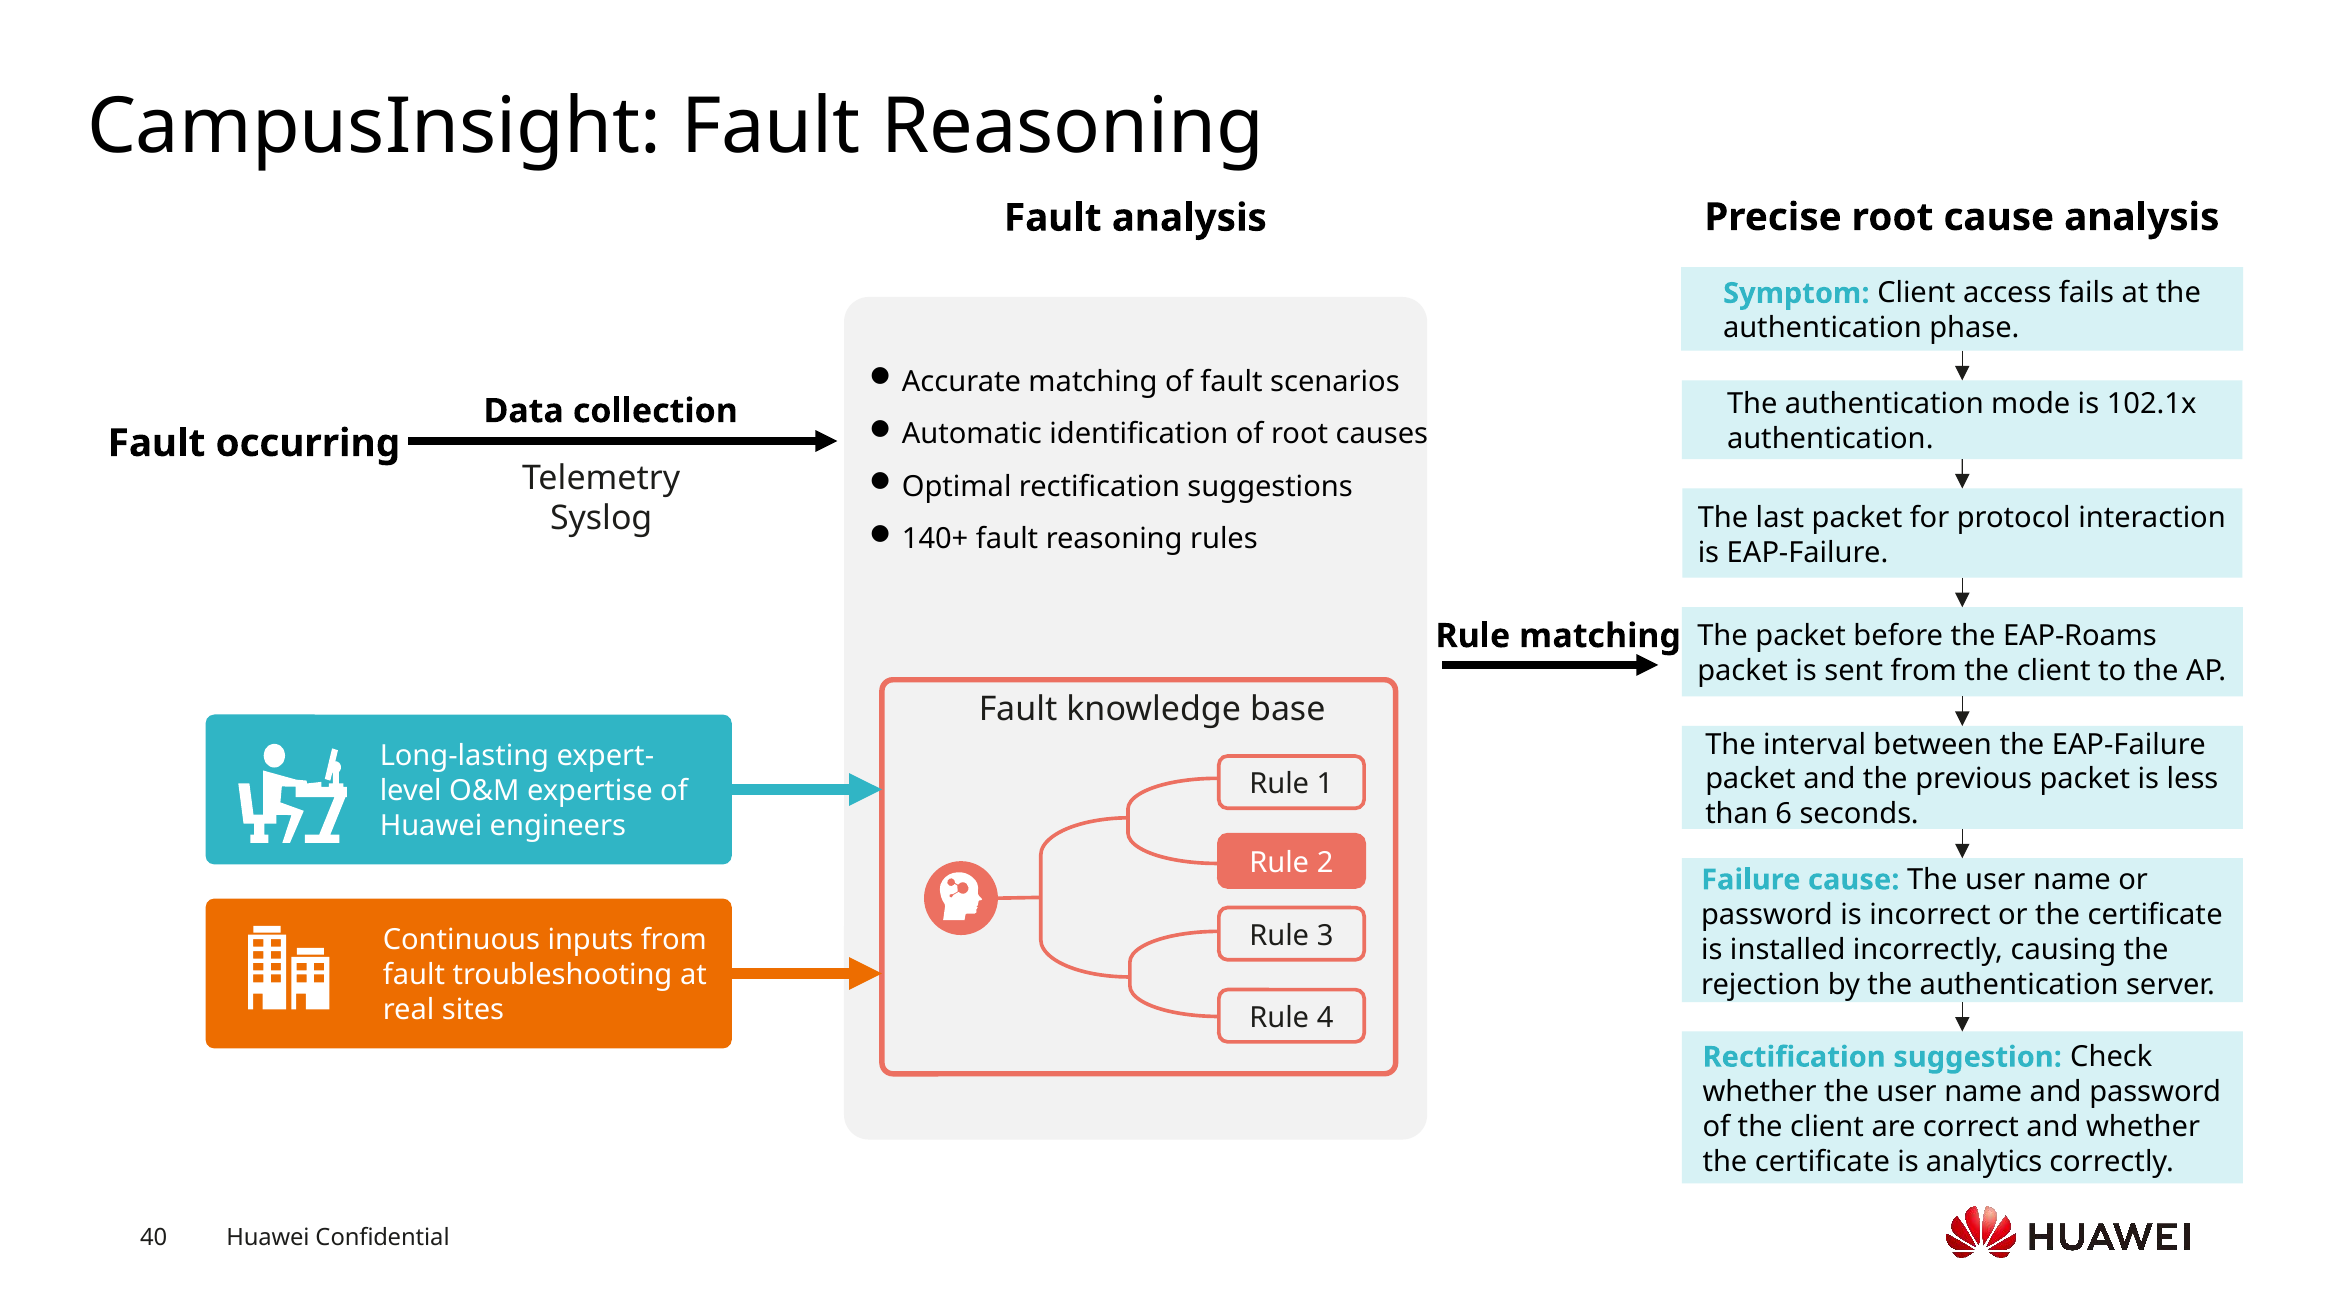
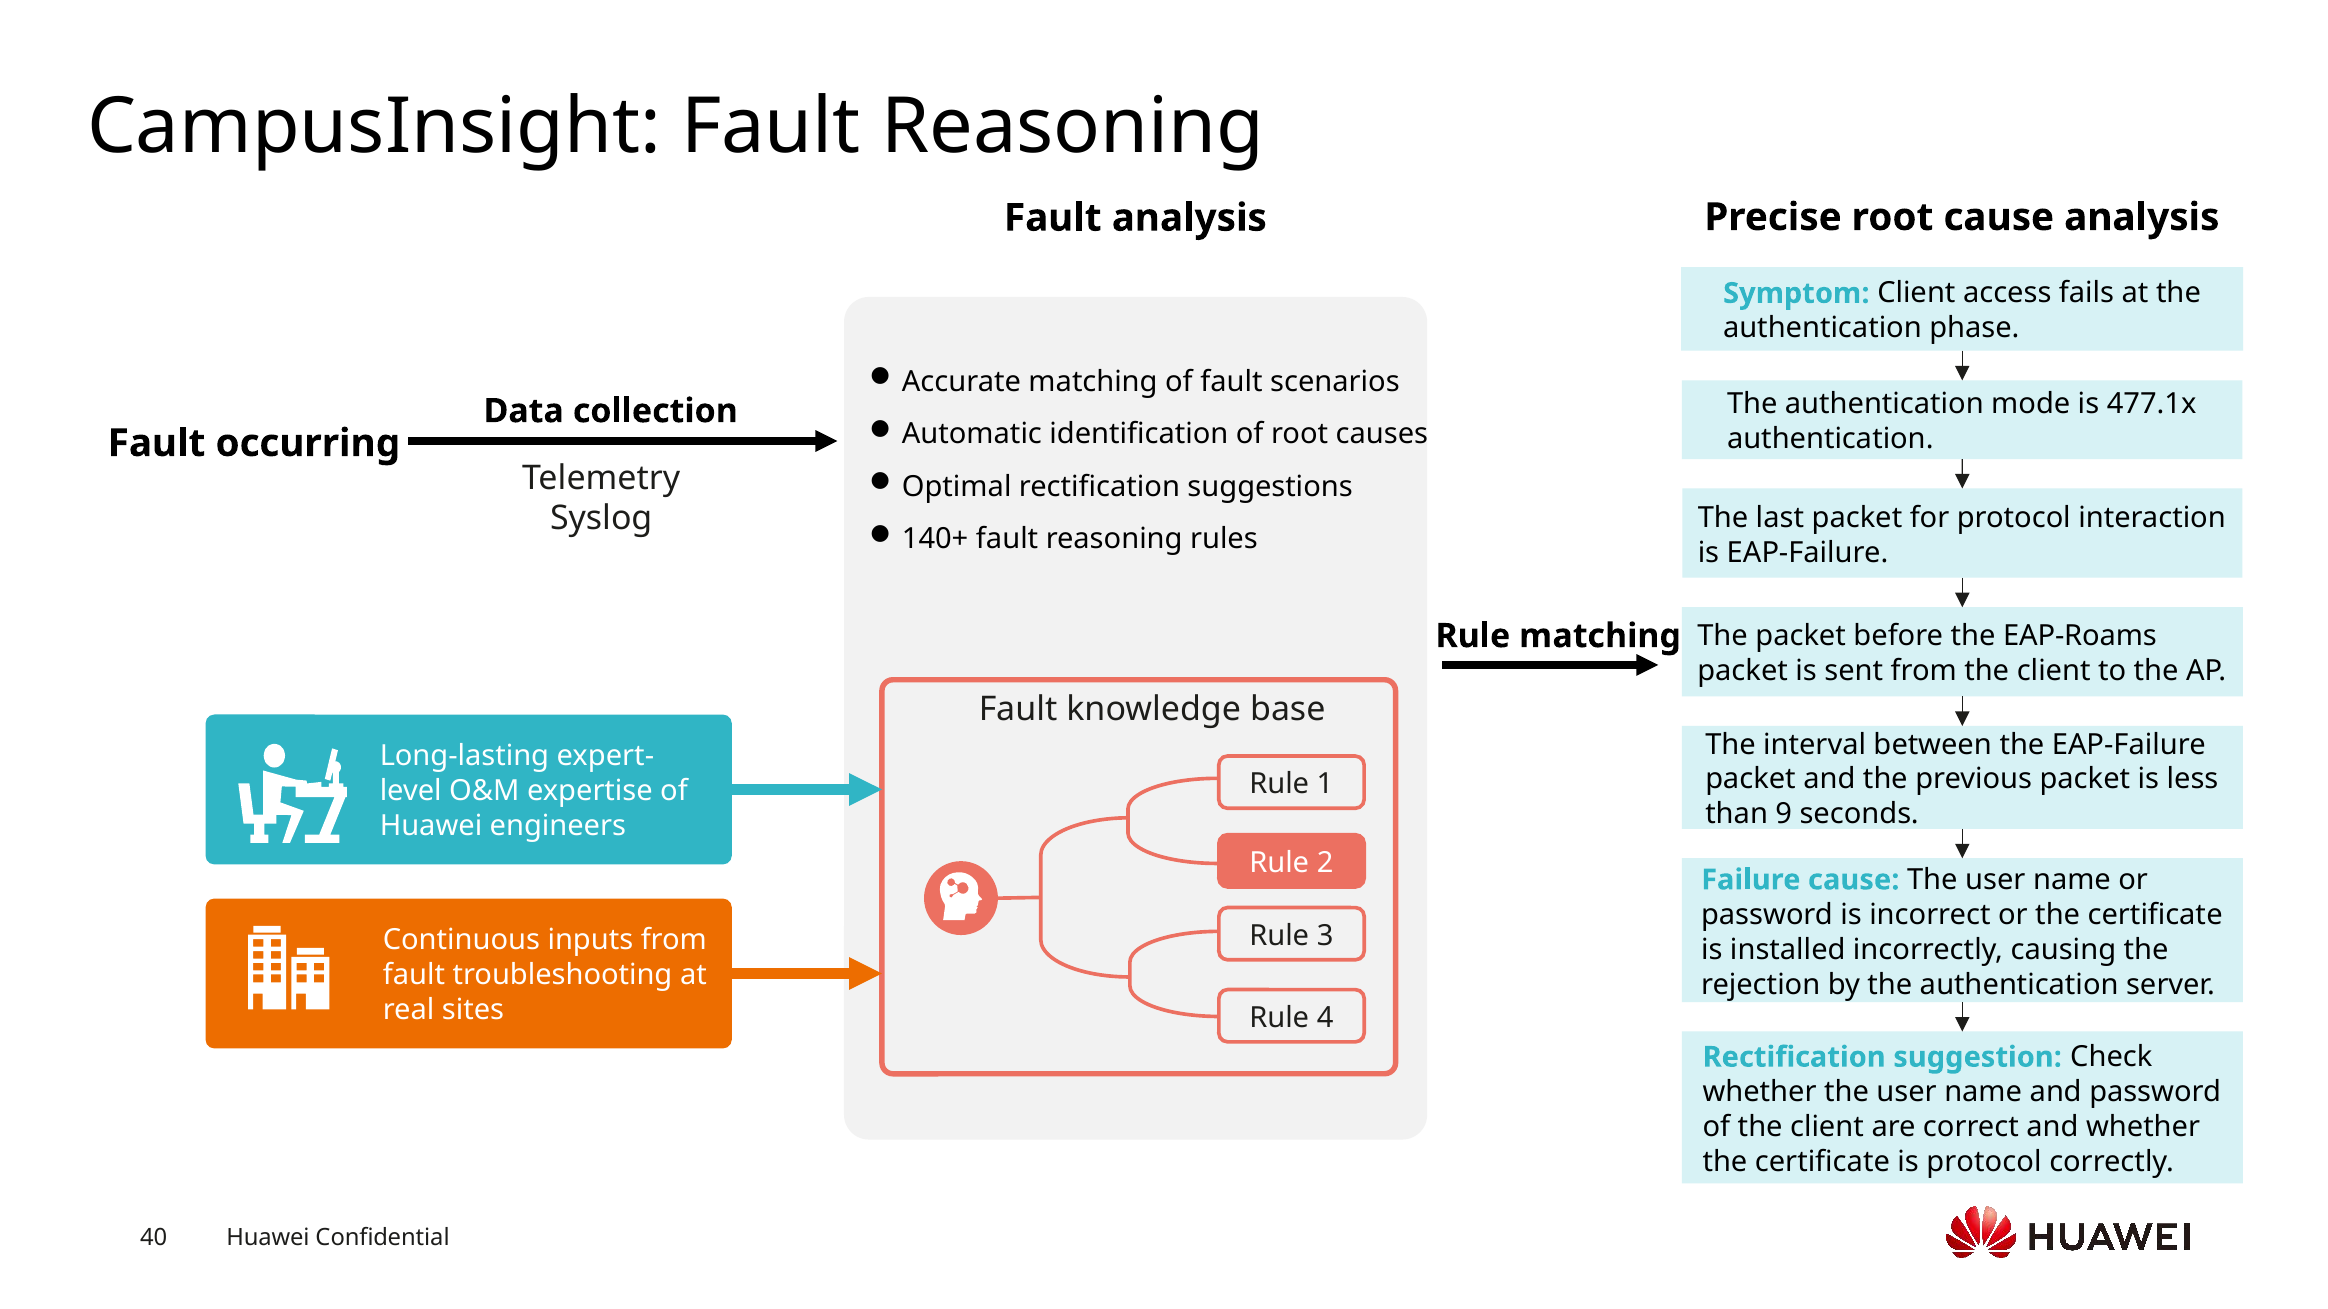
102.1x: 102.1x -> 477.1x
6: 6 -> 9
is analytics: analytics -> protocol
